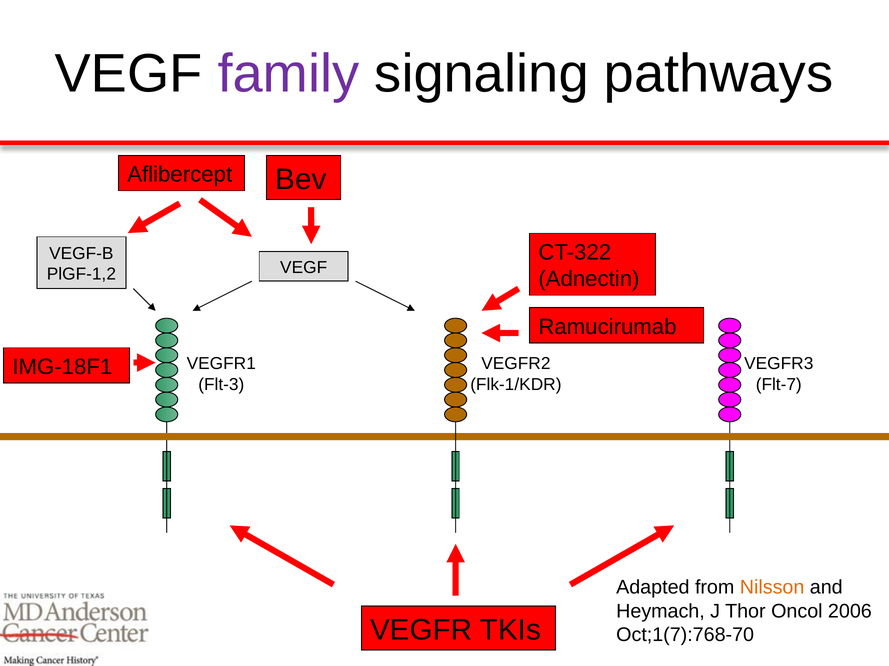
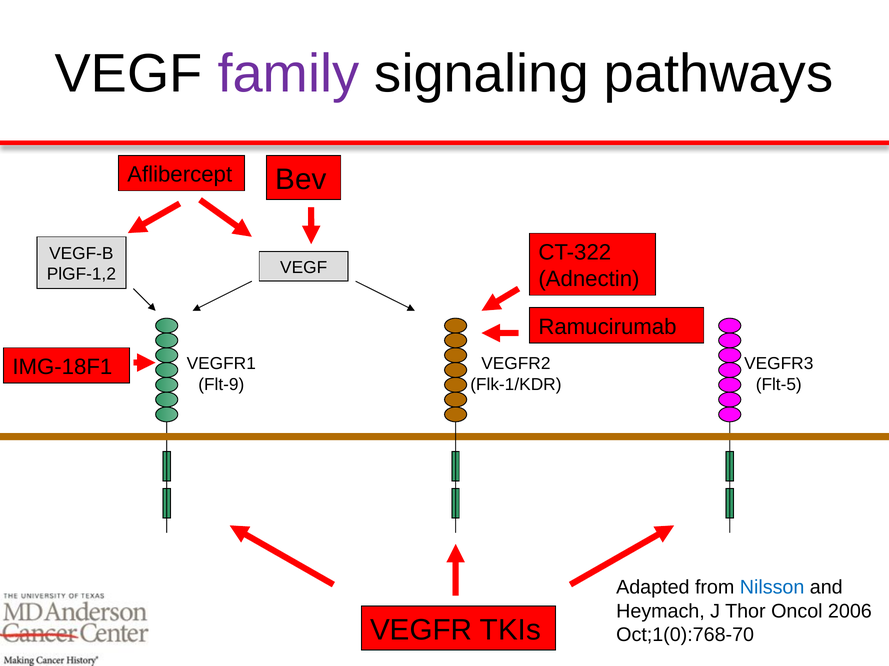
Flt-3: Flt-3 -> Flt-9
Flt-7: Flt-7 -> Flt-5
Nilsson colour: orange -> blue
Oct;1(7):768-70: Oct;1(7):768-70 -> Oct;1(0):768-70
